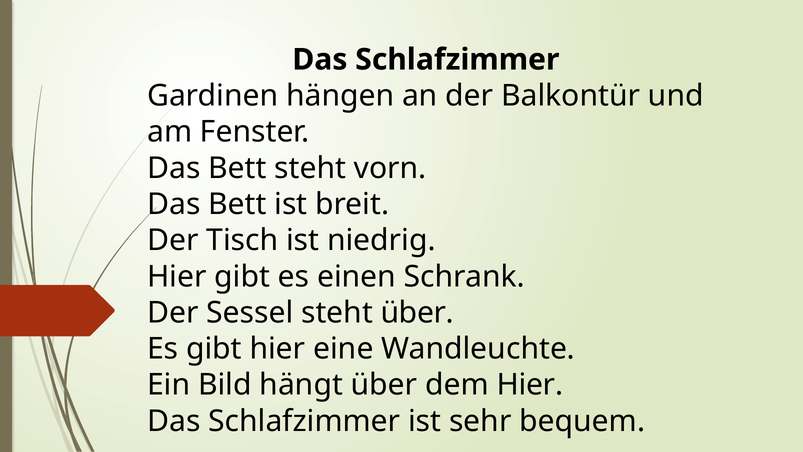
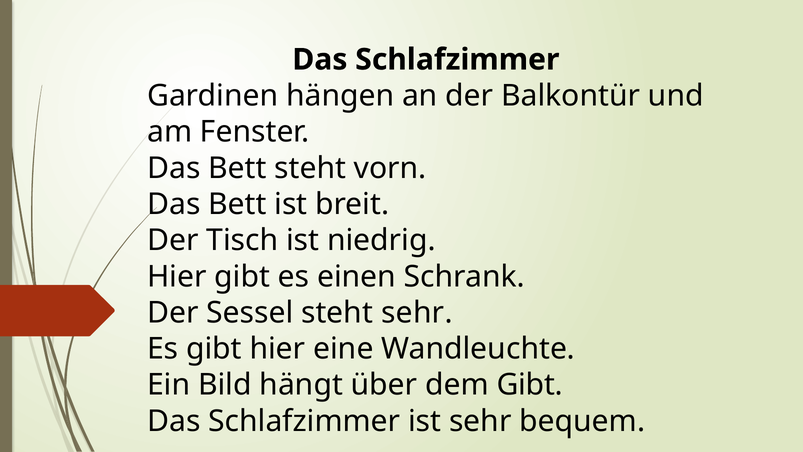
steht über: über -> sehr
dem Hier: Hier -> Gibt
